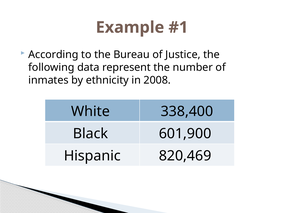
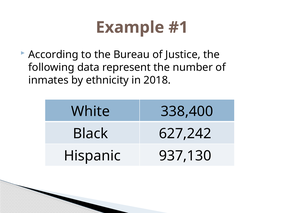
2008: 2008 -> 2018
601,900: 601,900 -> 627,242
820,469: 820,469 -> 937,130
